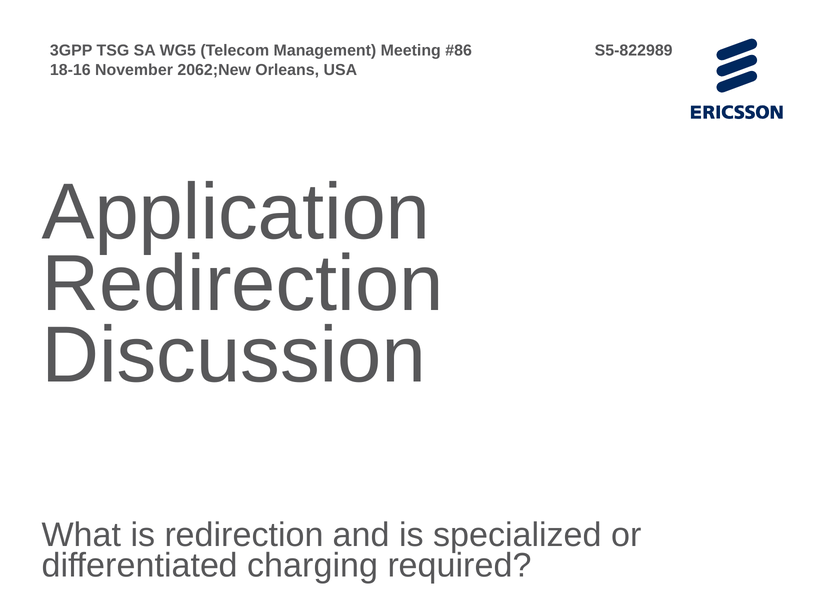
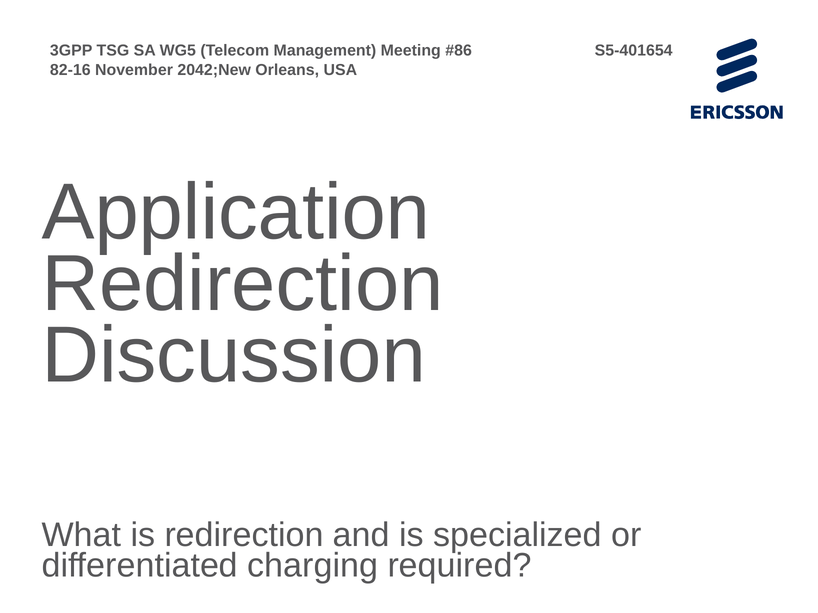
S5-822989: S5-822989 -> S5-401654
18-16: 18-16 -> 82-16
2062;New: 2062;New -> 2042;New
